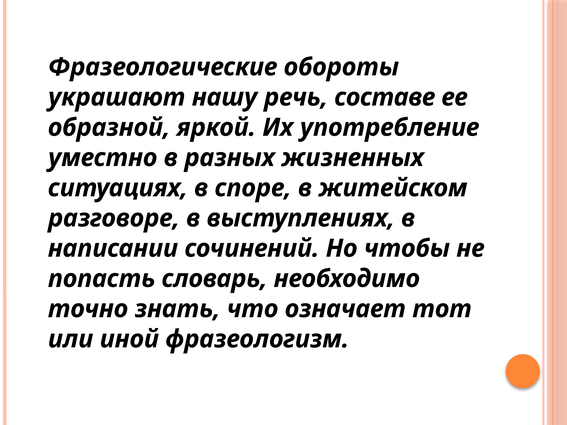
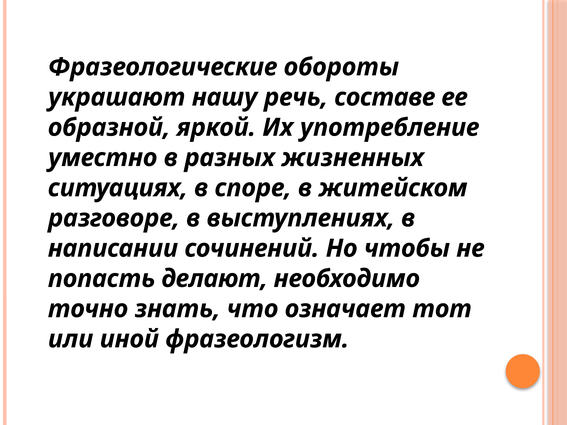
словарь: словарь -> делают
